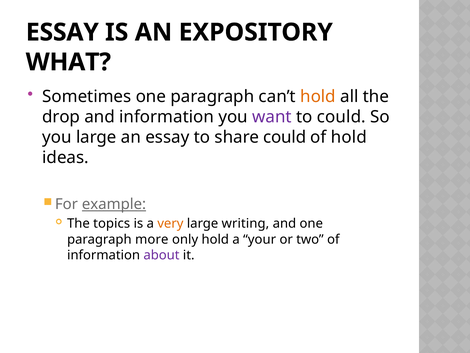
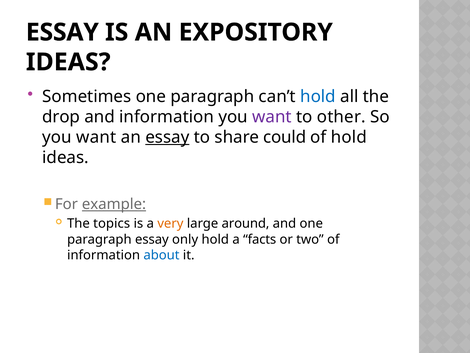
WHAT at (68, 62): WHAT -> IDEAS
hold at (318, 96) colour: orange -> blue
to could: could -> other
large at (96, 137): large -> want
essay at (167, 137) underline: none -> present
writing: writing -> around
paragraph more: more -> essay
your: your -> facts
about colour: purple -> blue
